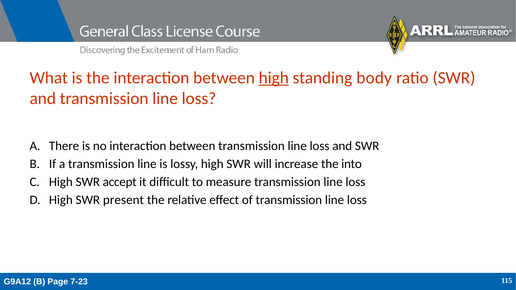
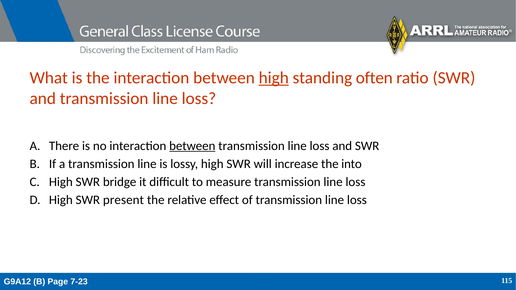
body: body -> often
between at (192, 146) underline: none -> present
accept: accept -> bridge
